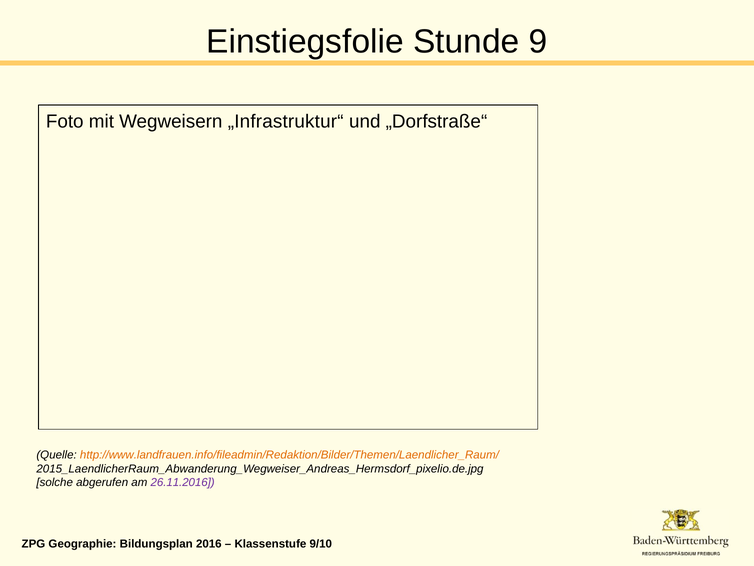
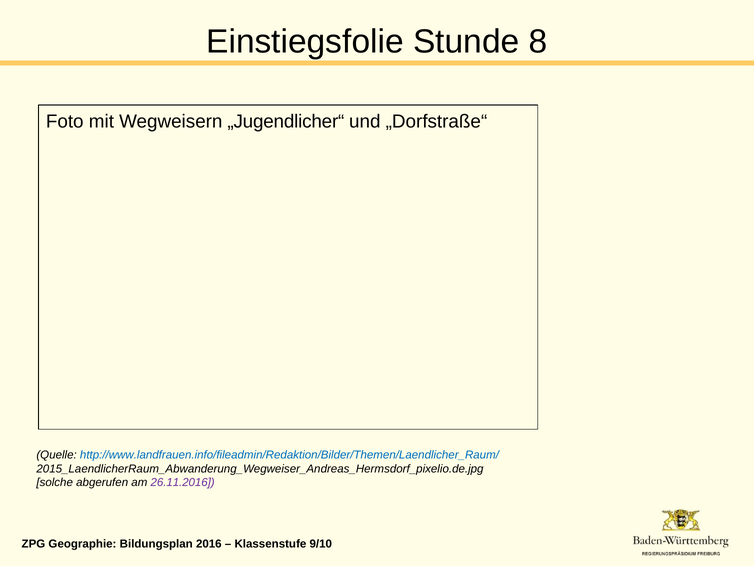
9: 9 -> 8
„Infrastruktur“: „Infrastruktur“ -> „Jugendlicher“
http://www.landfrauen.info/fileadmin/Redaktion/Bilder/Themen/Laendlicher_Raum/ colour: orange -> blue
